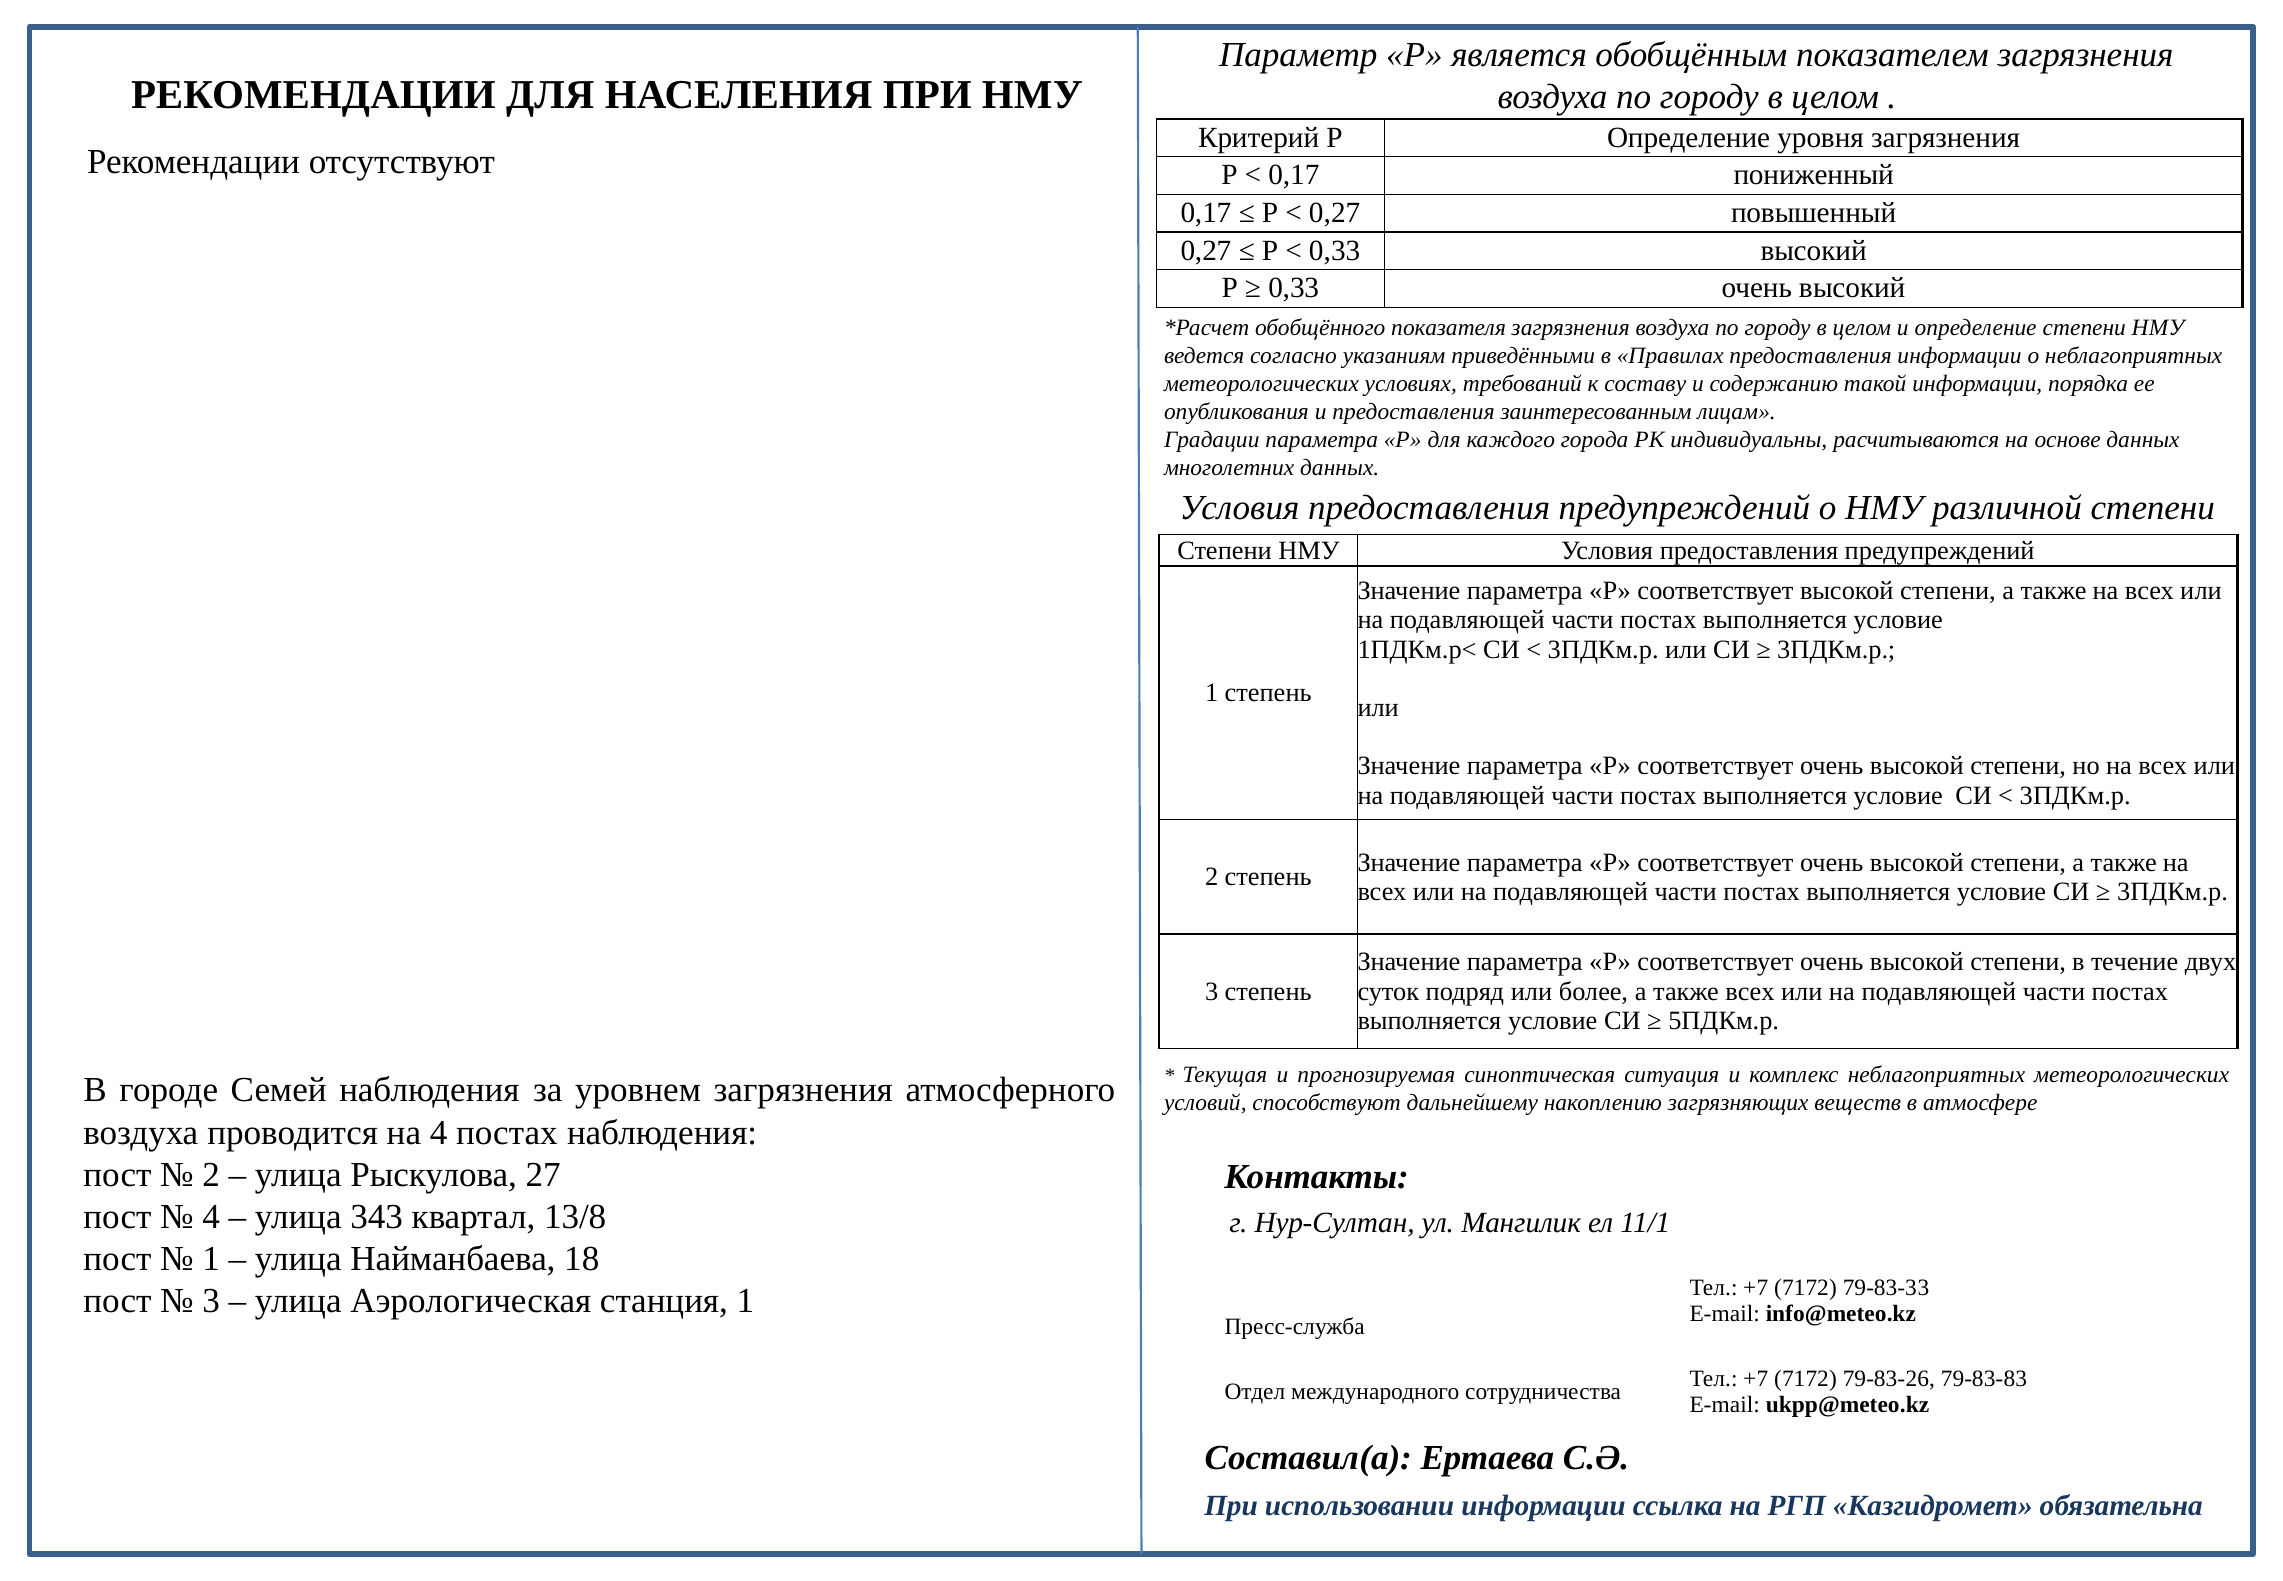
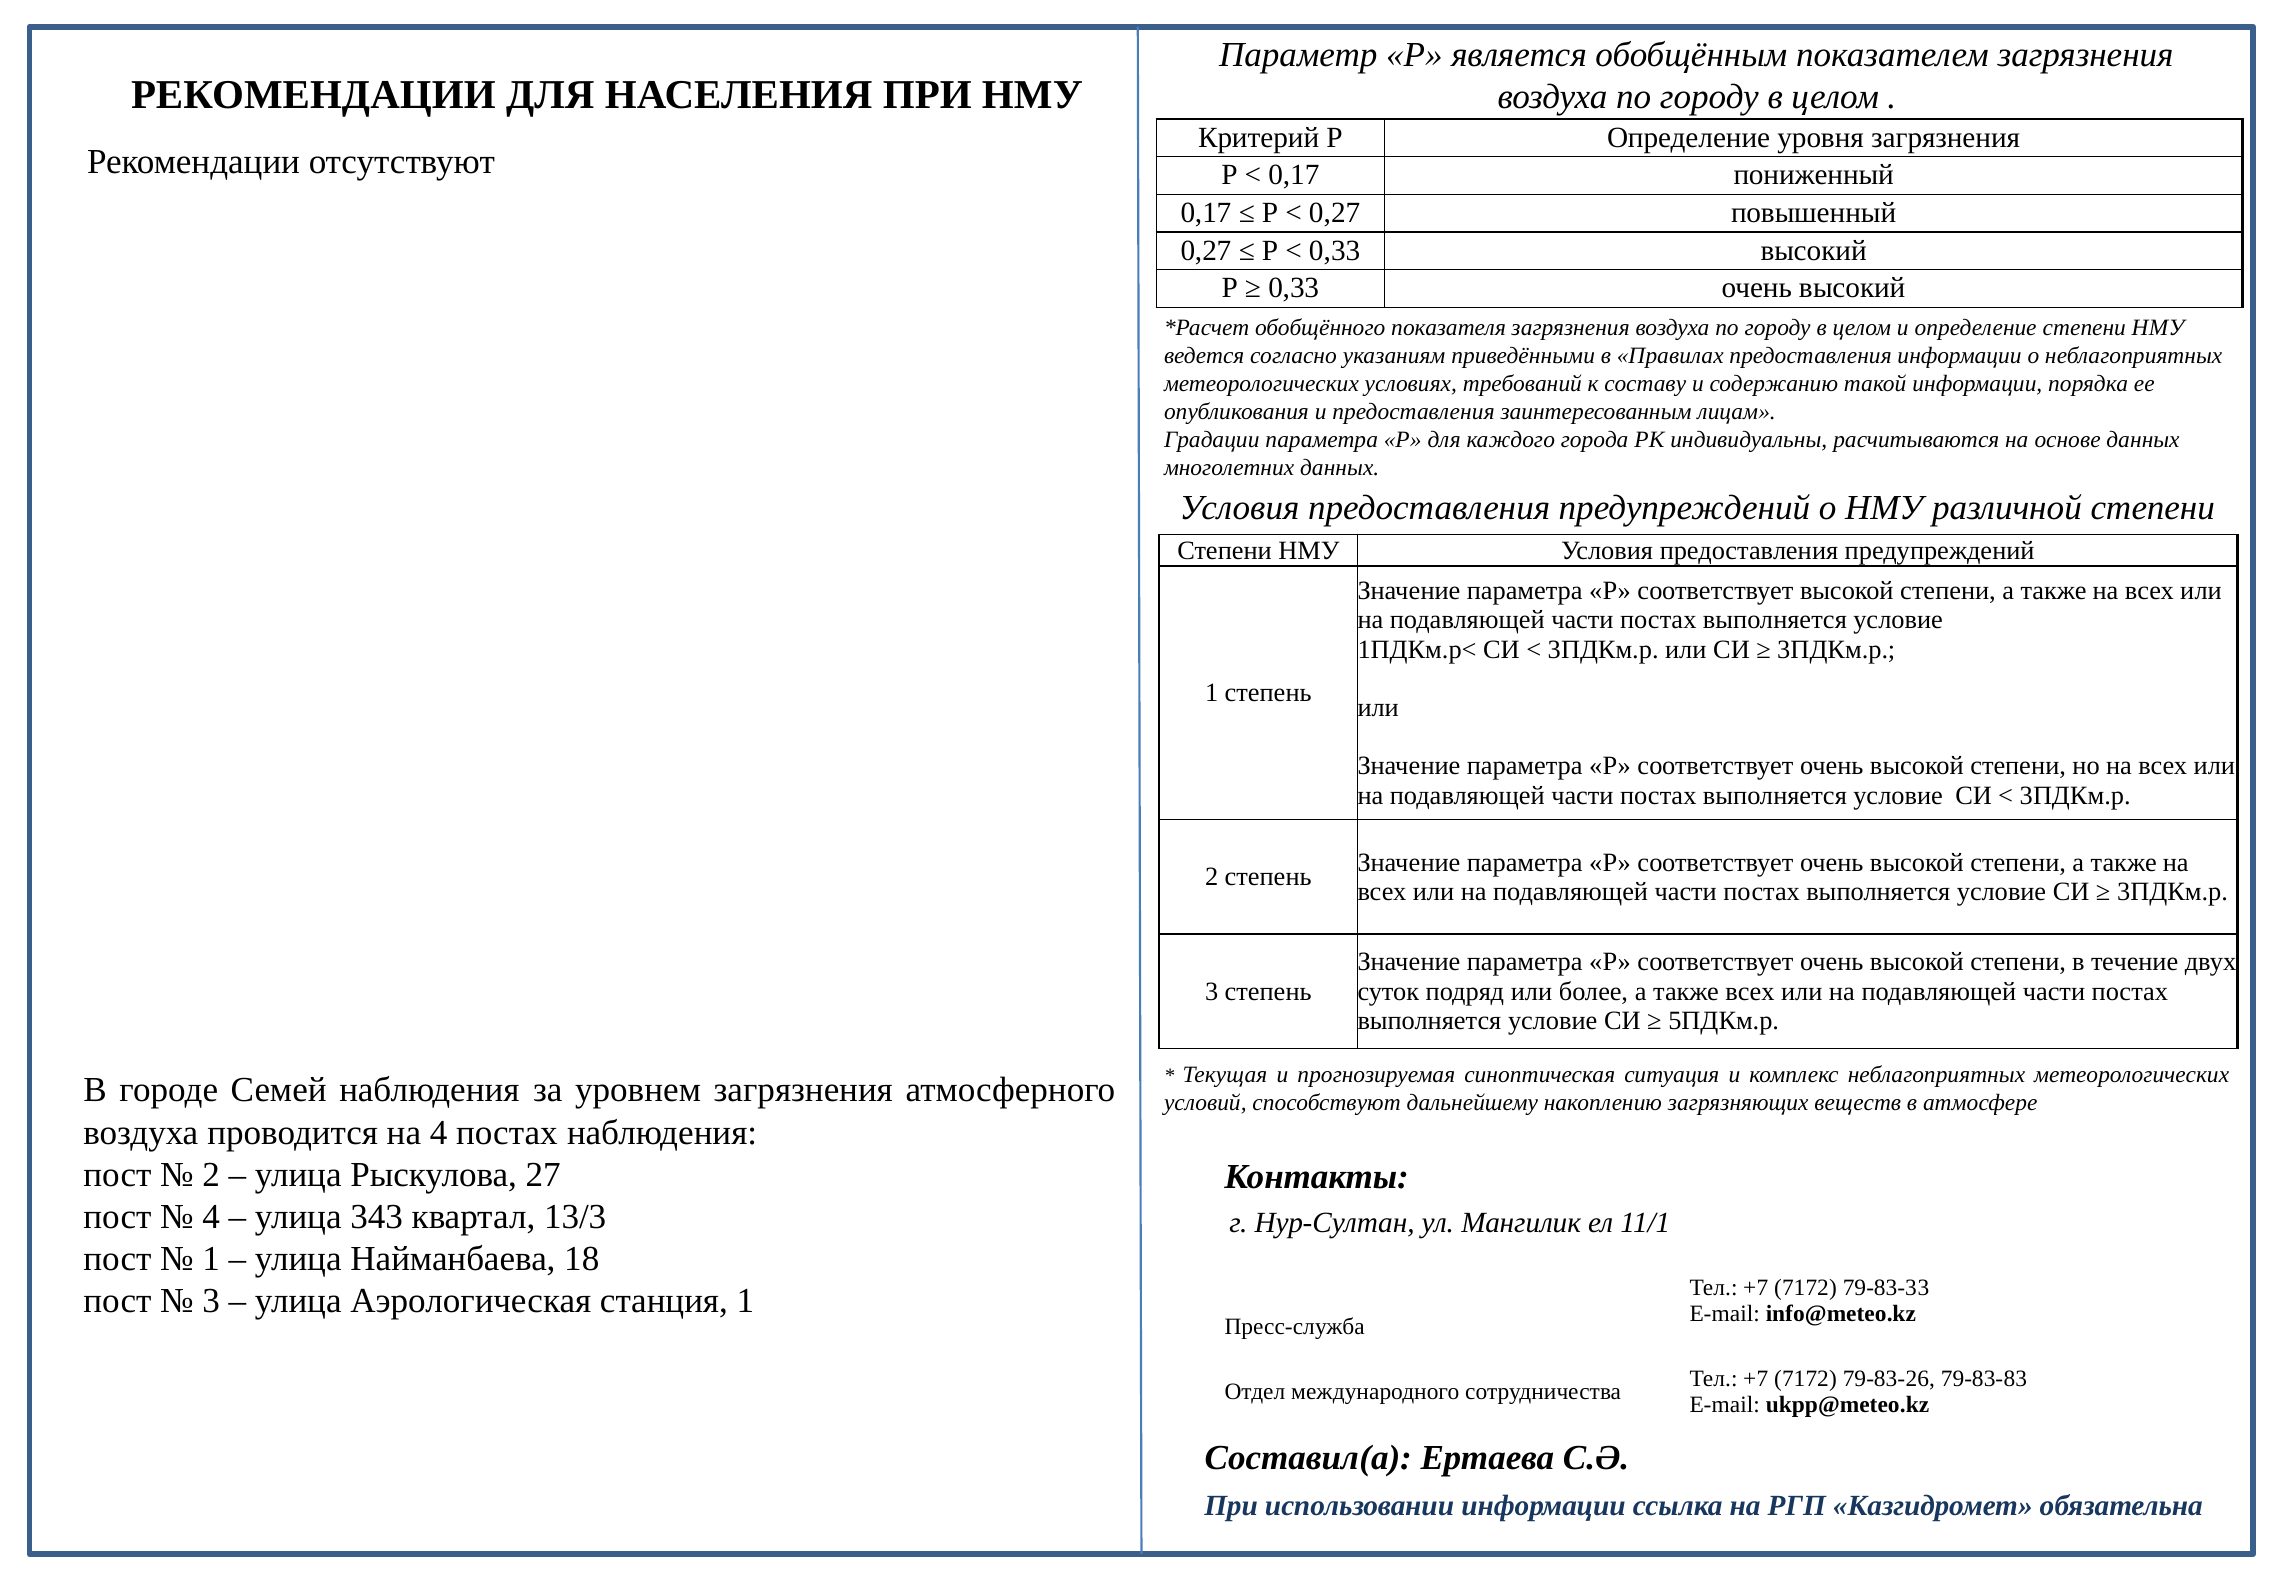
13/8: 13/8 -> 13/3
